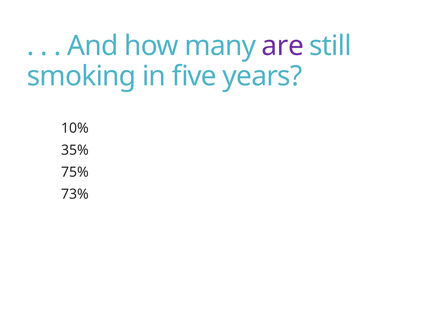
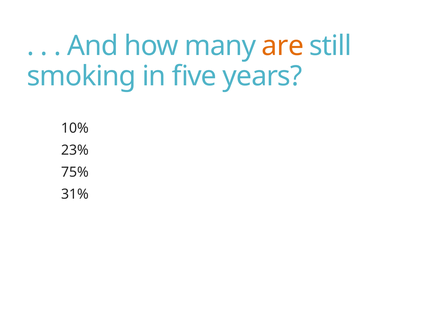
are colour: purple -> orange
35%: 35% -> 23%
73%: 73% -> 31%
